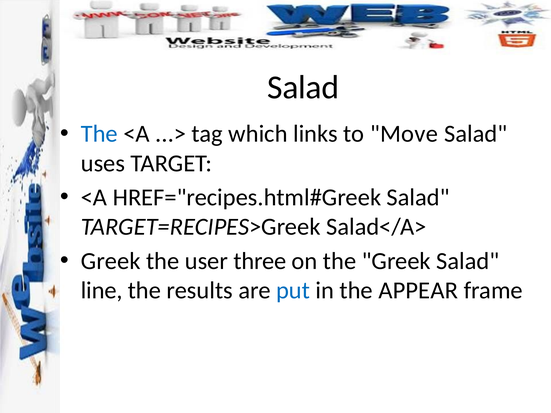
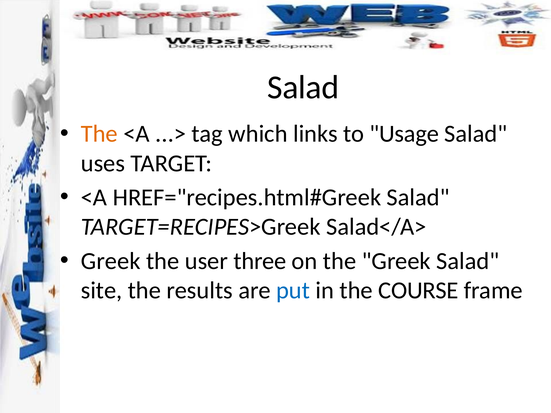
The at (99, 134) colour: blue -> orange
Move: Move -> Usage
line: line -> site
APPEAR: APPEAR -> COURSE
